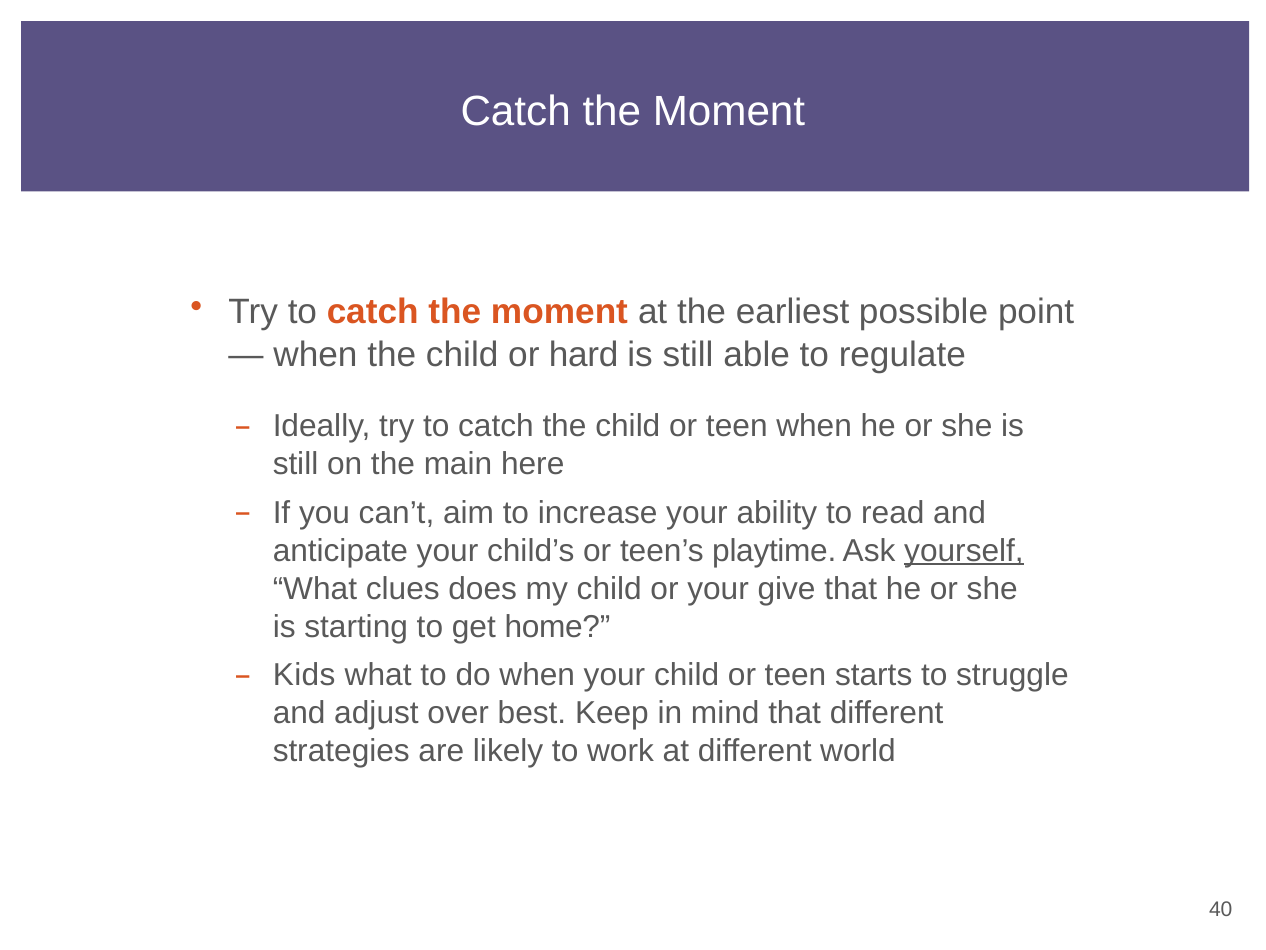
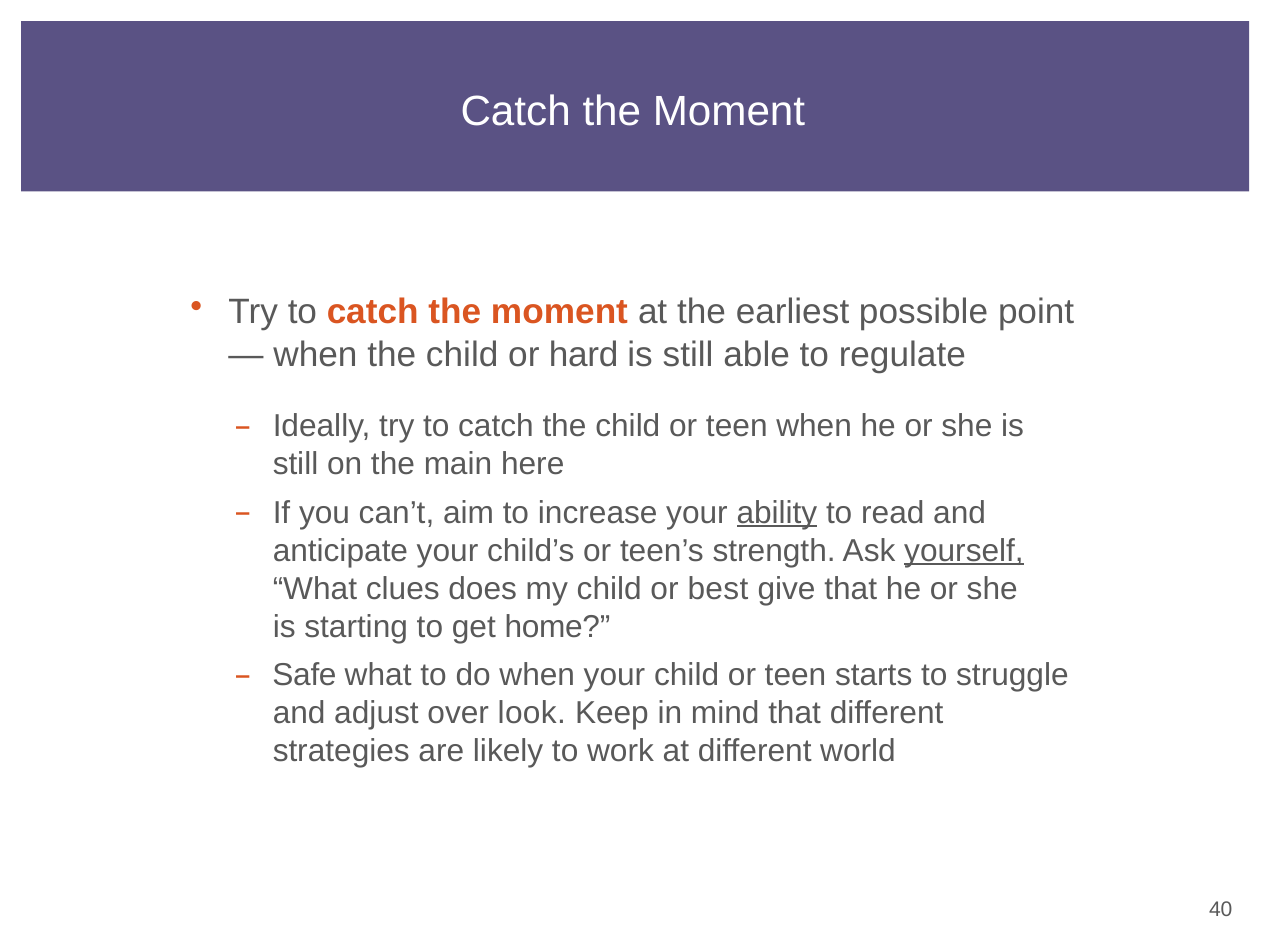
ability underline: none -> present
playtime: playtime -> strength
or your: your -> best
Kids: Kids -> Safe
best: best -> look
